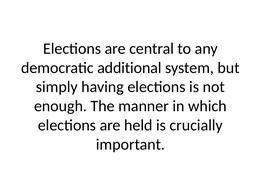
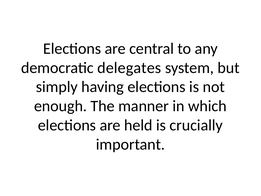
additional: additional -> delegates
